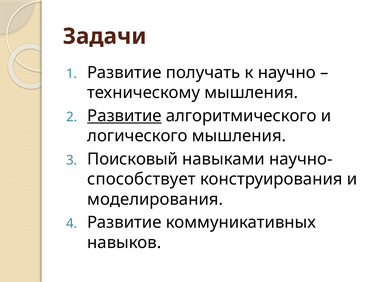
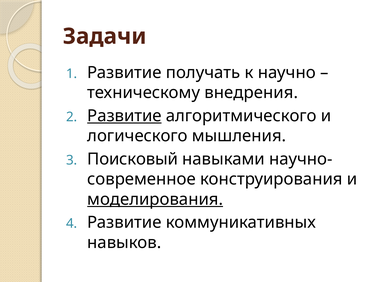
техническому мышления: мышления -> внедрения
способствует: способствует -> современное
моделирования underline: none -> present
